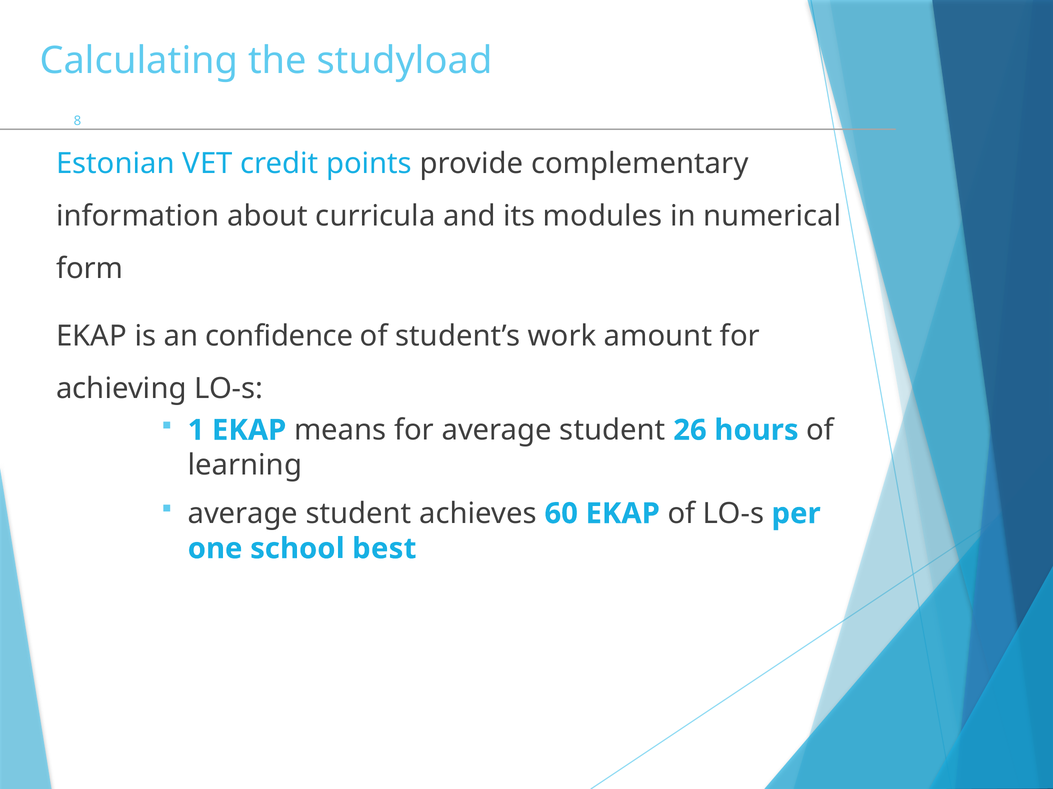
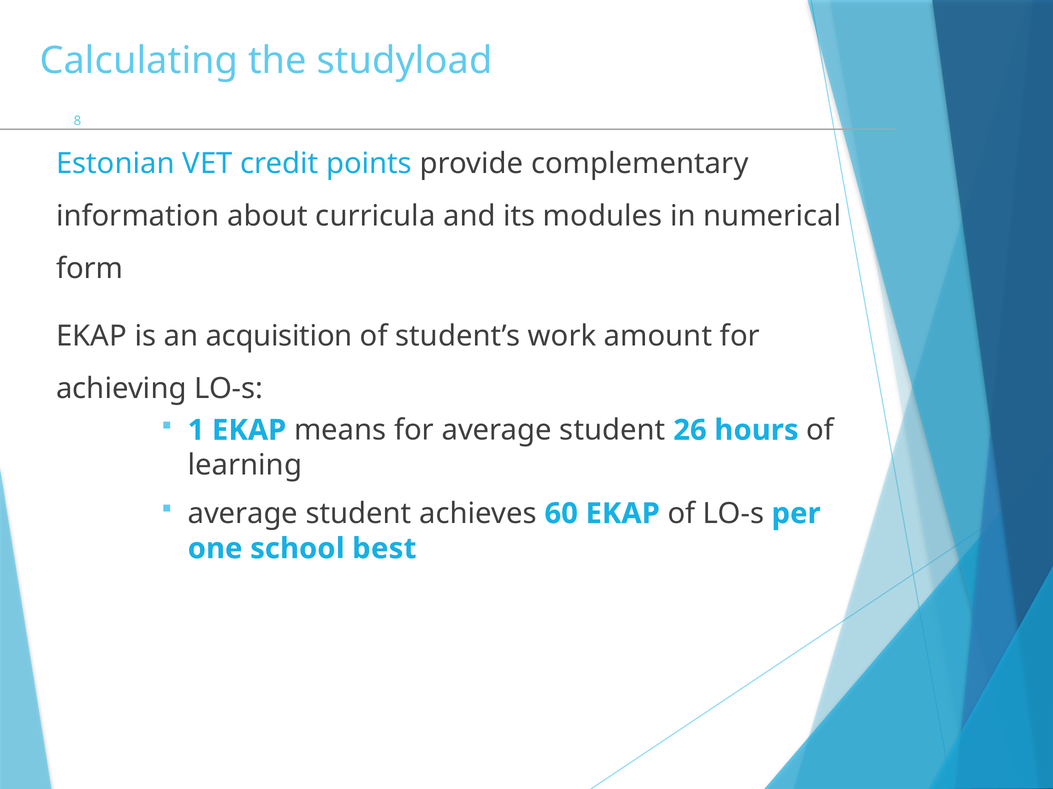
confidence: confidence -> acquisition
